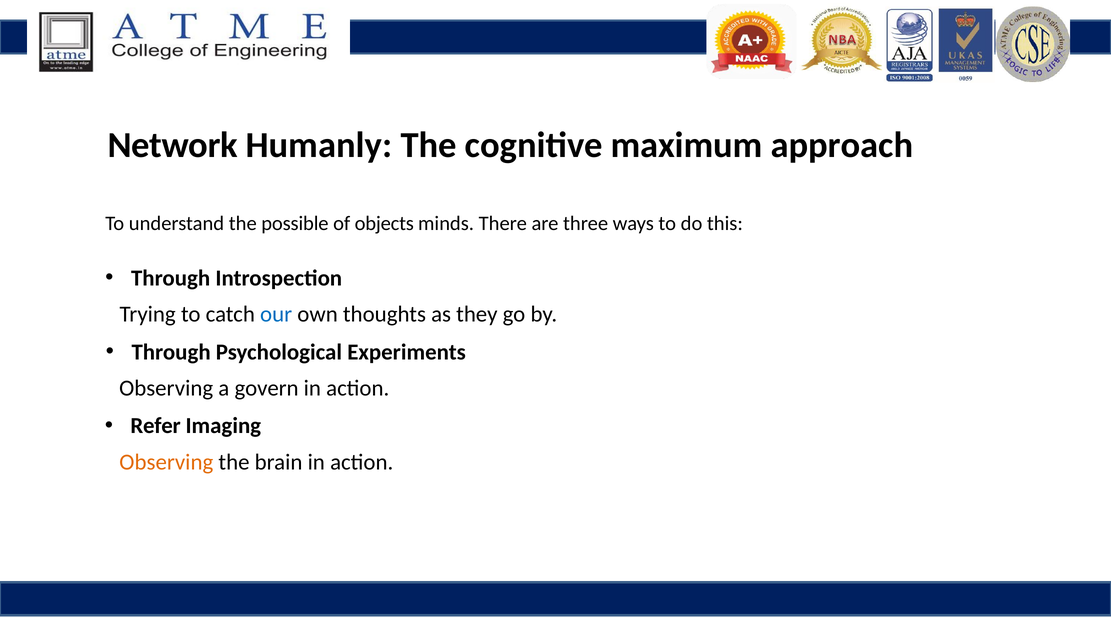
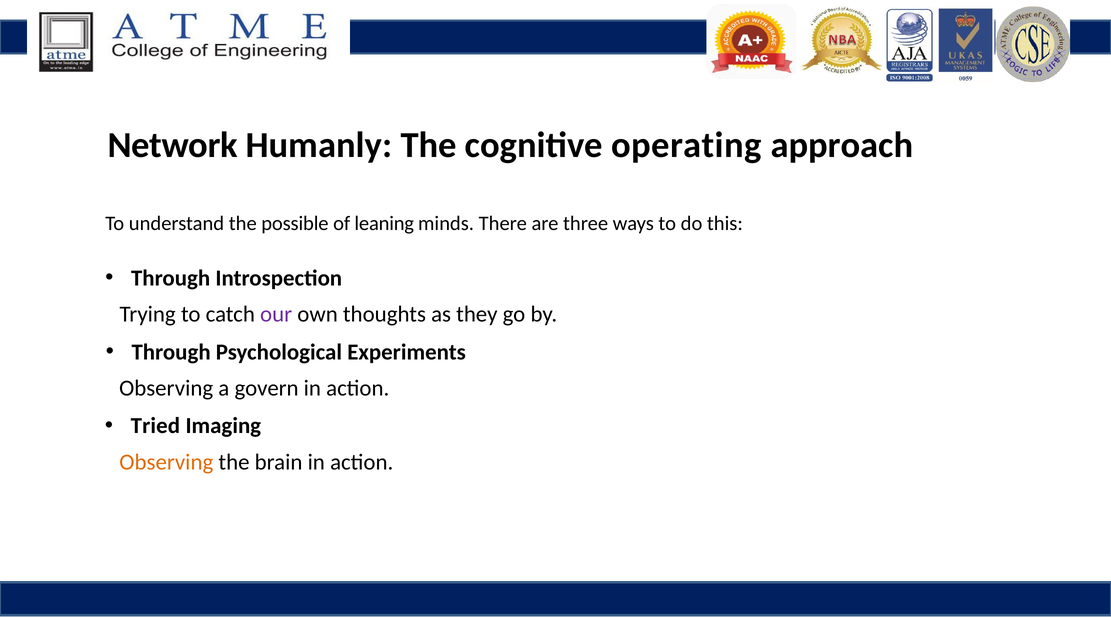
maximum: maximum -> operating
objects: objects -> leaning
our colour: blue -> purple
Refer: Refer -> Tried
